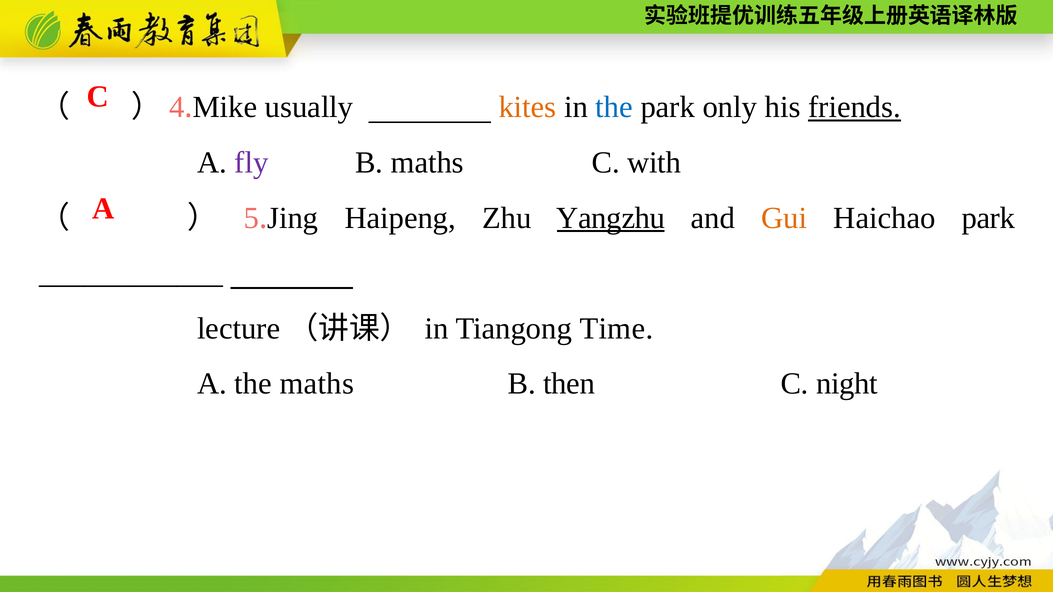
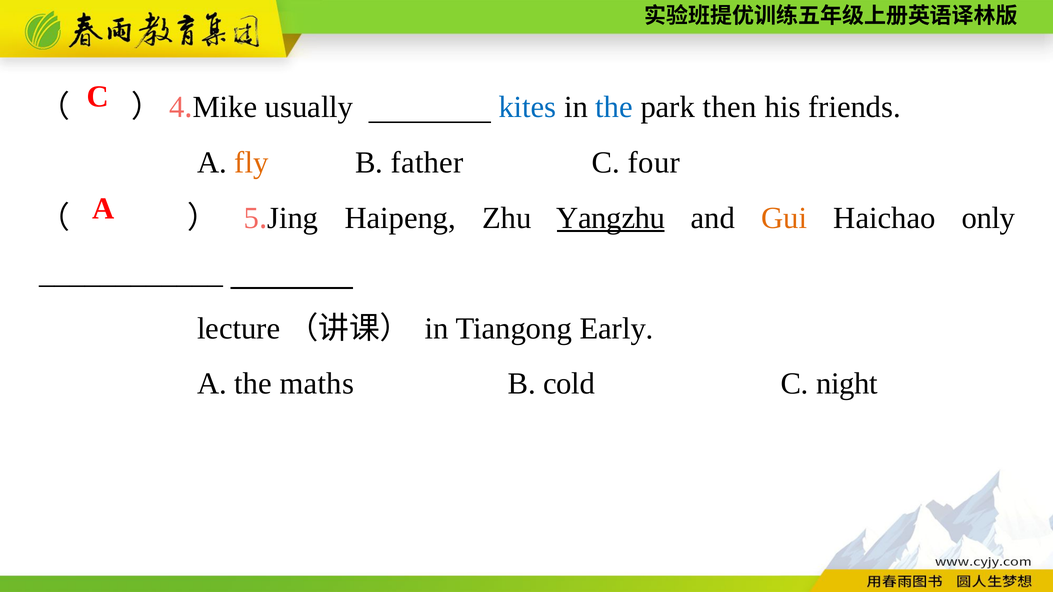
kites colour: orange -> blue
only: only -> then
friends underline: present -> none
fly colour: purple -> orange
B maths: maths -> father
with: with -> four
Haichao park: park -> only
Time: Time -> Early
then: then -> cold
